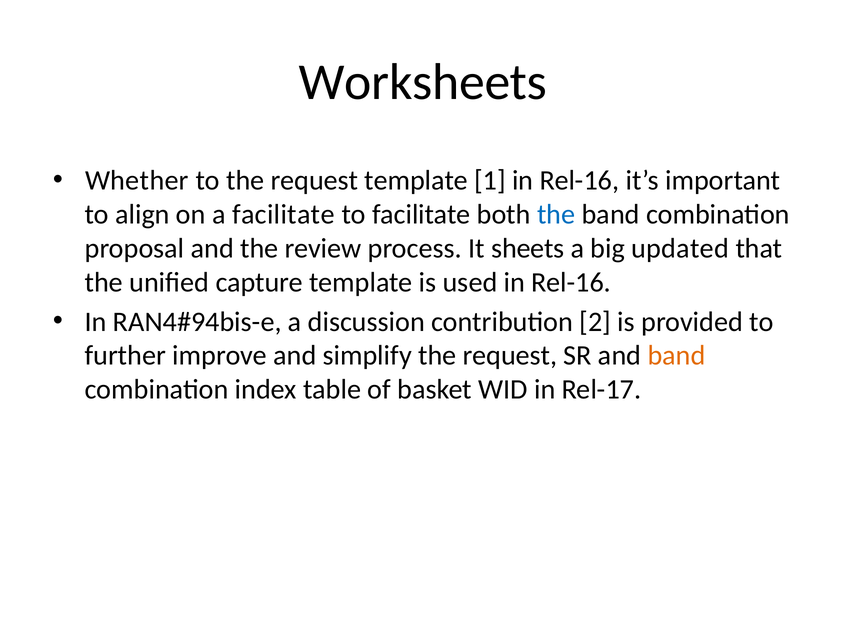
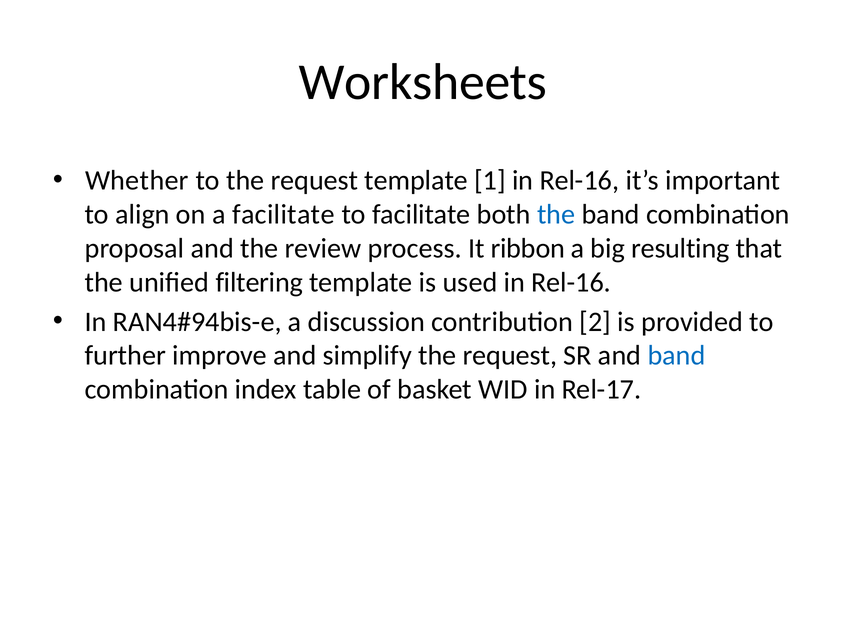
sheets: sheets -> ribbon
updated: updated -> resulting
capture: capture -> filtering
band at (676, 355) colour: orange -> blue
